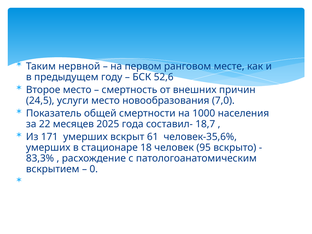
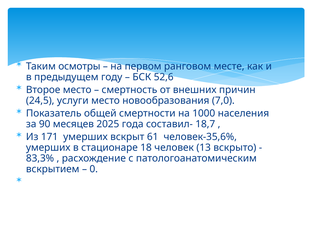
нервной: нервной -> осмотры
22: 22 -> 90
95: 95 -> 13
